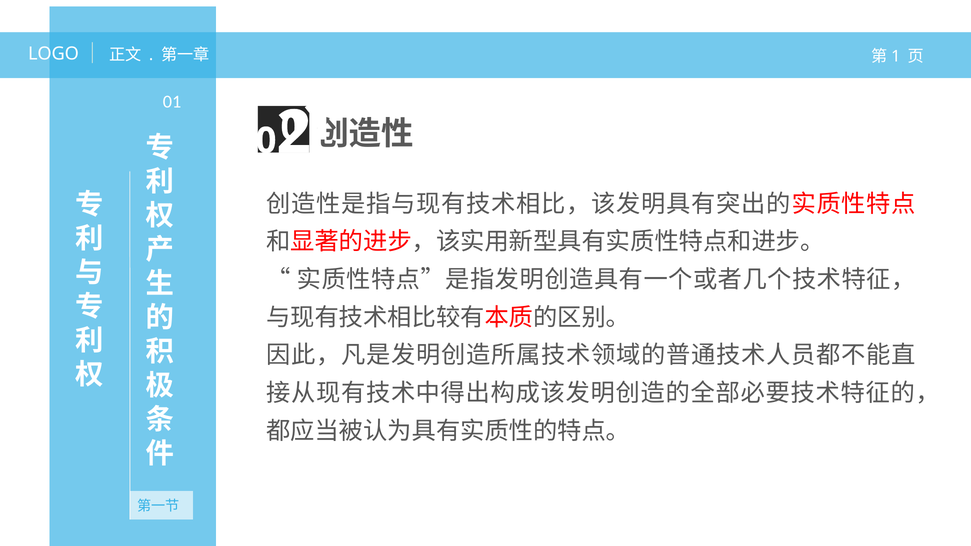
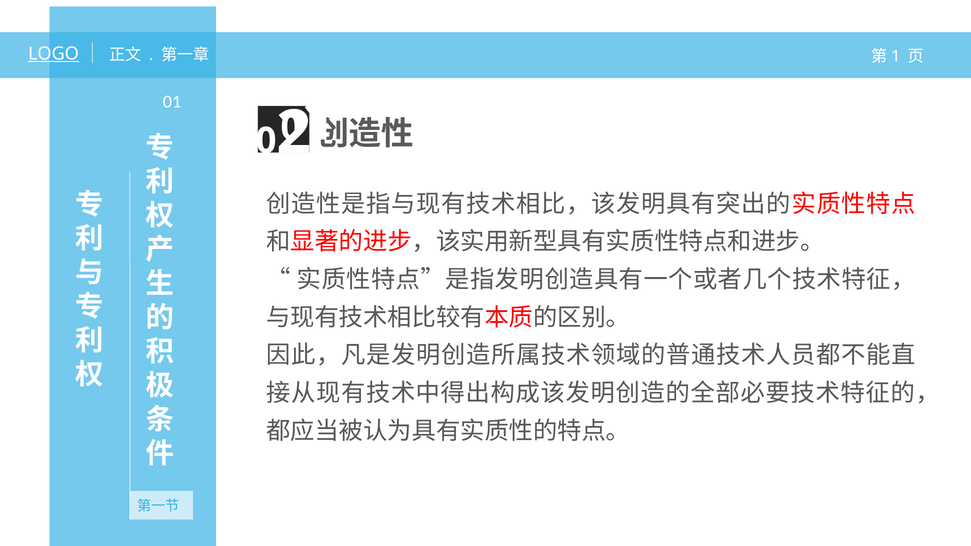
LOGO underline: none -> present
